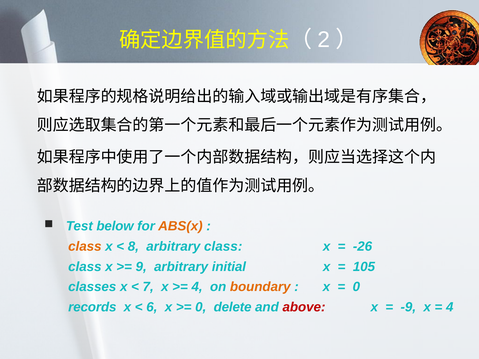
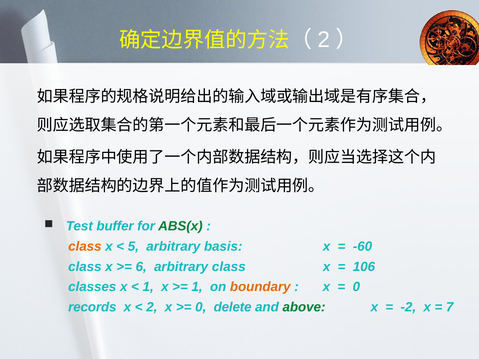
below: below -> buffer
ABS(x colour: orange -> green
8: 8 -> 5
arbitrary class: class -> basis
-26: -26 -> -60
9: 9 -> 6
arbitrary initial: initial -> class
105: 105 -> 106
7 at (148, 287): 7 -> 1
4 at (197, 287): 4 -> 1
6 at (152, 307): 6 -> 2
above colour: red -> green
-9: -9 -> -2
4 at (450, 307): 4 -> 7
